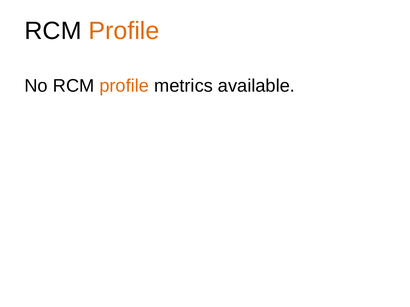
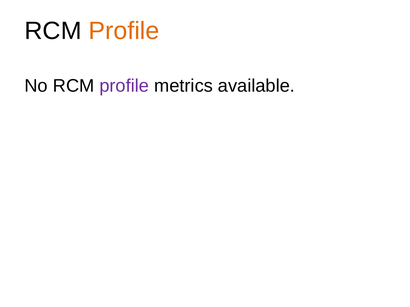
profile at (124, 86) colour: orange -> purple
